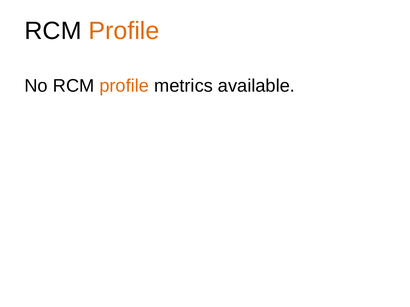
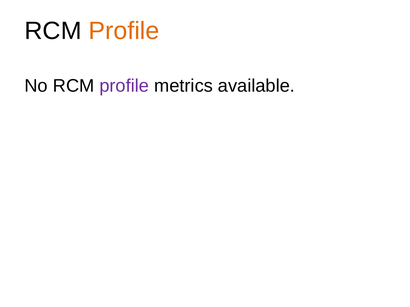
profile at (124, 86) colour: orange -> purple
